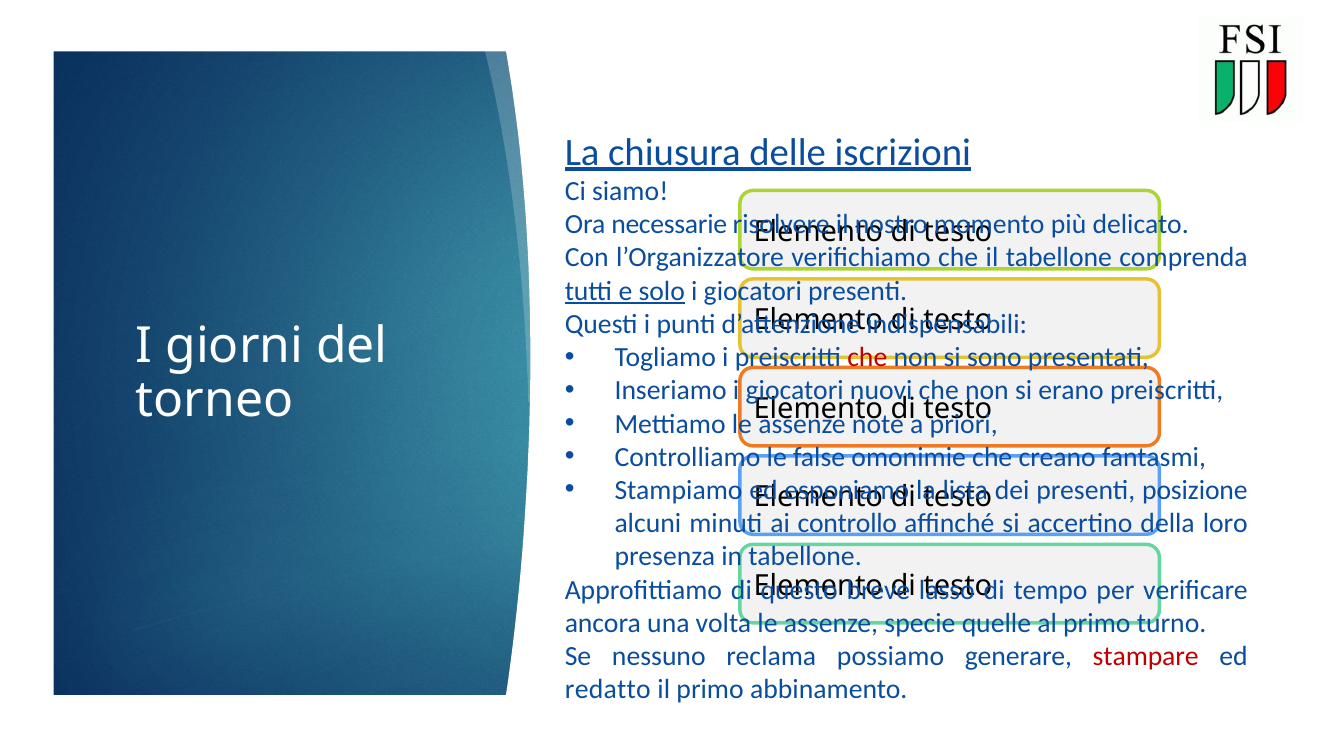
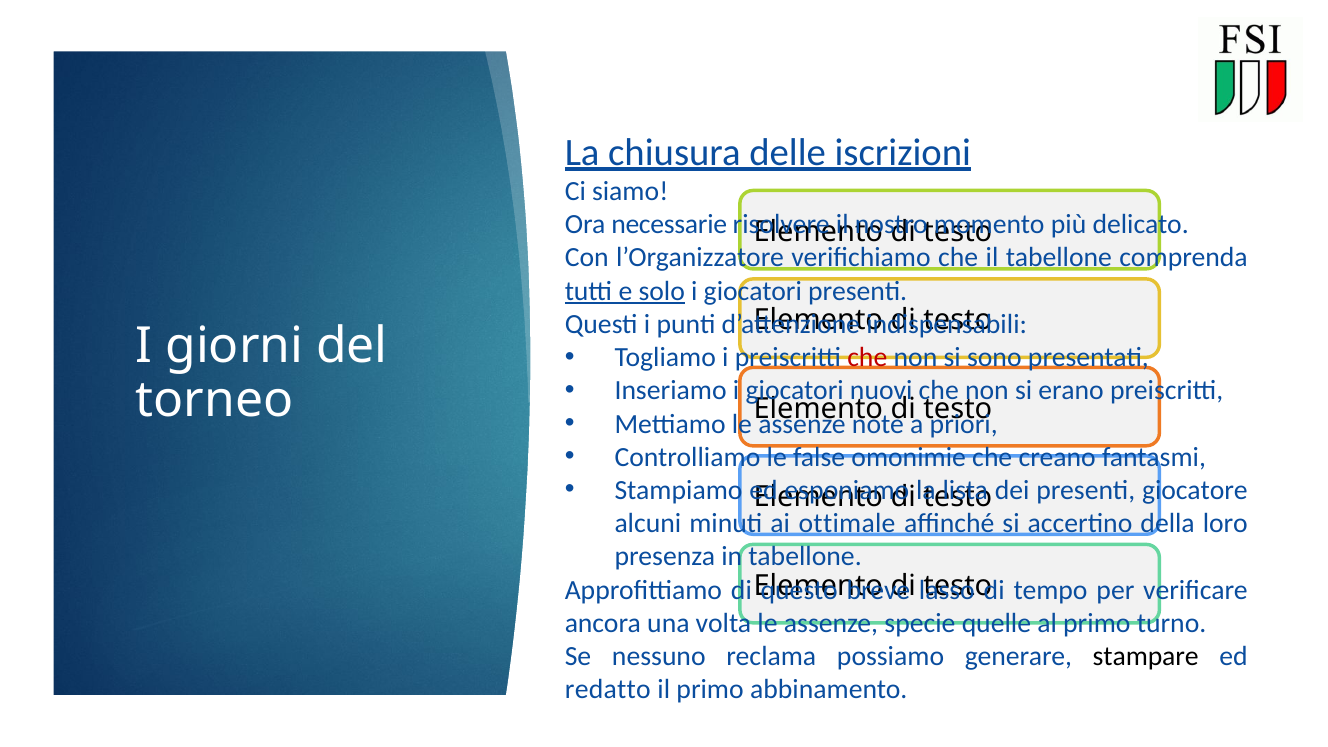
posizione: posizione -> giocatore
controllo: controllo -> ottimale
stampare colour: red -> black
